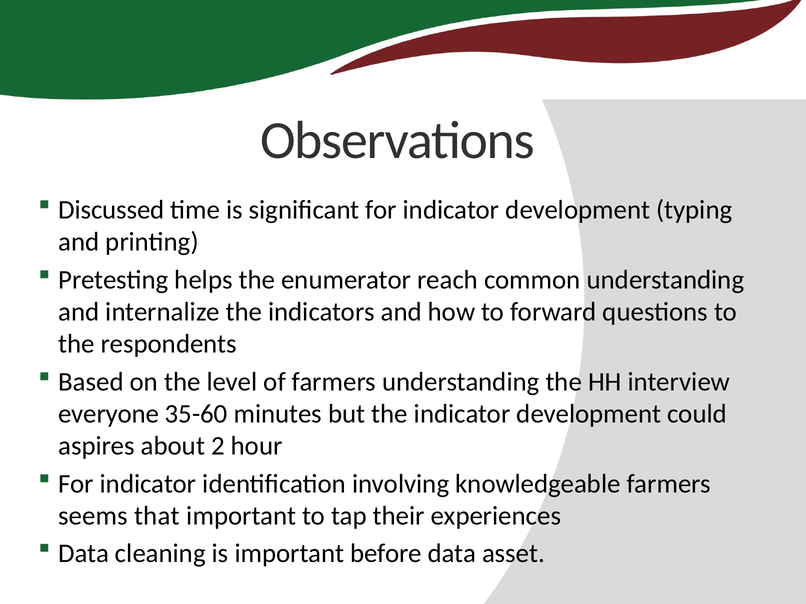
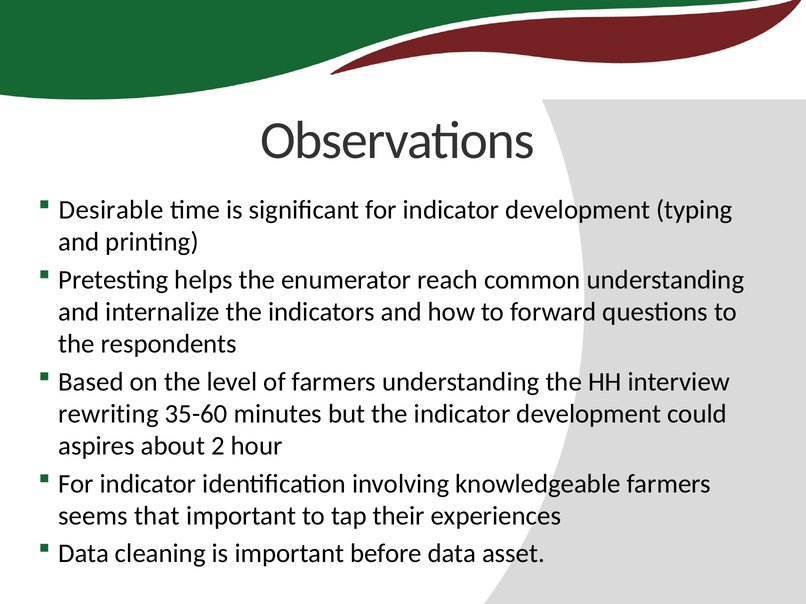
Discussed: Discussed -> Desirable
everyone: everyone -> rewriting
